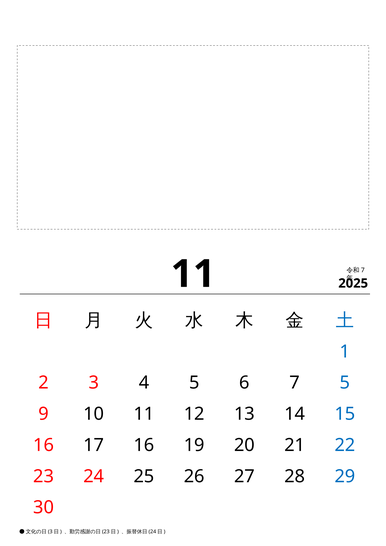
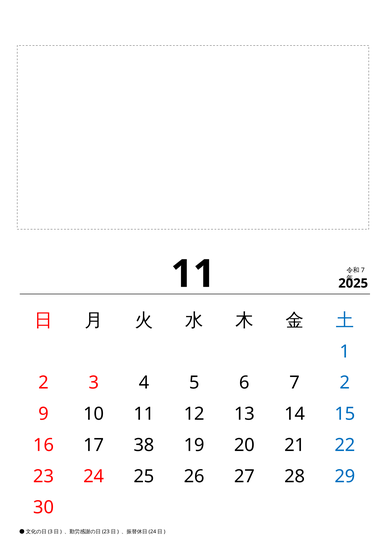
7 5: 5 -> 2
17 16: 16 -> 38
